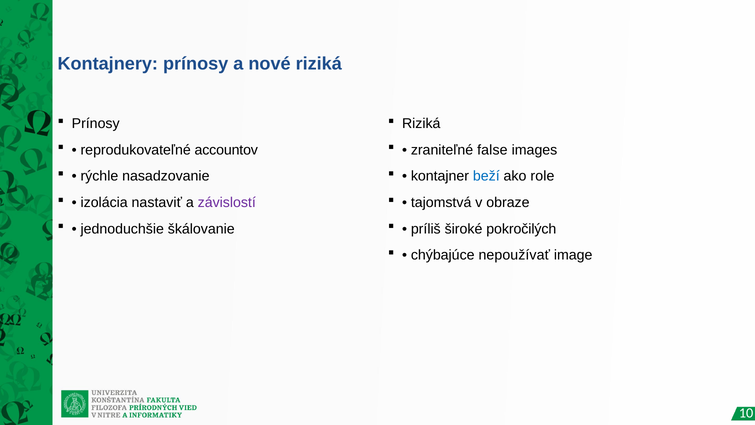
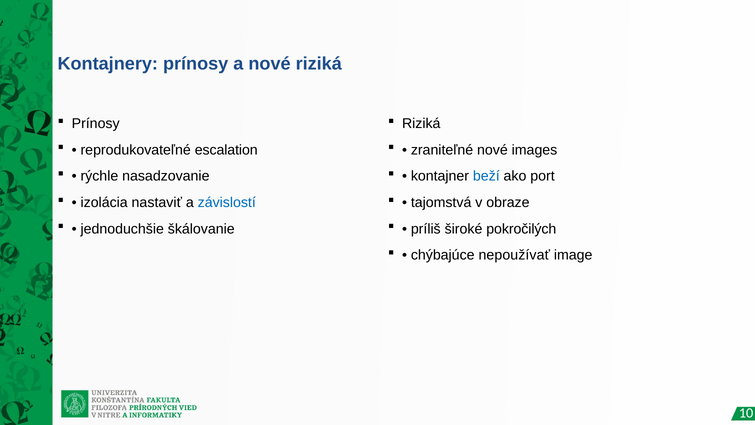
accountov: accountov -> escalation
zraniteľné false: false -> nové
role: role -> port
závislostí colour: purple -> blue
